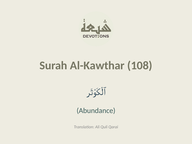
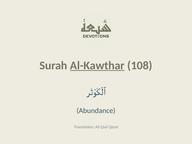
Al-Kawthar underline: none -> present
